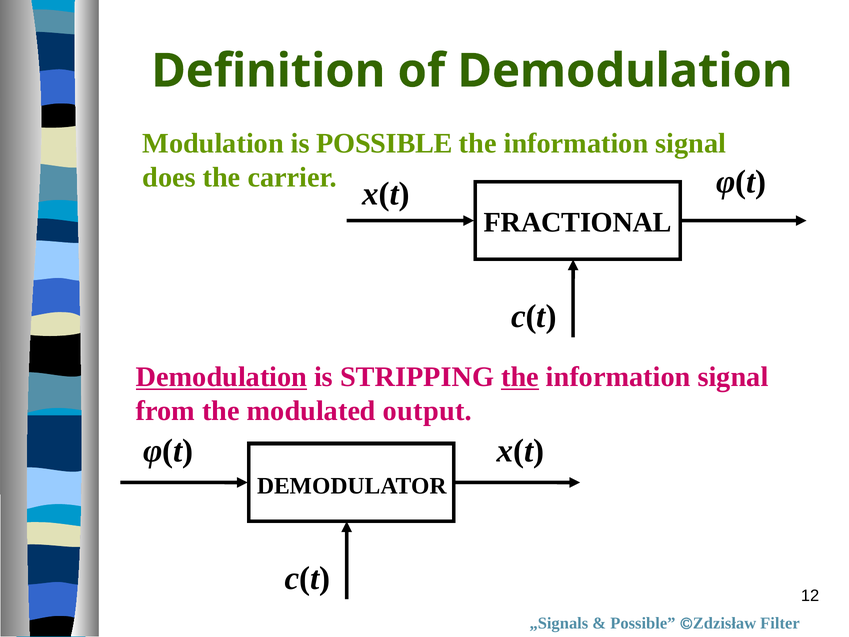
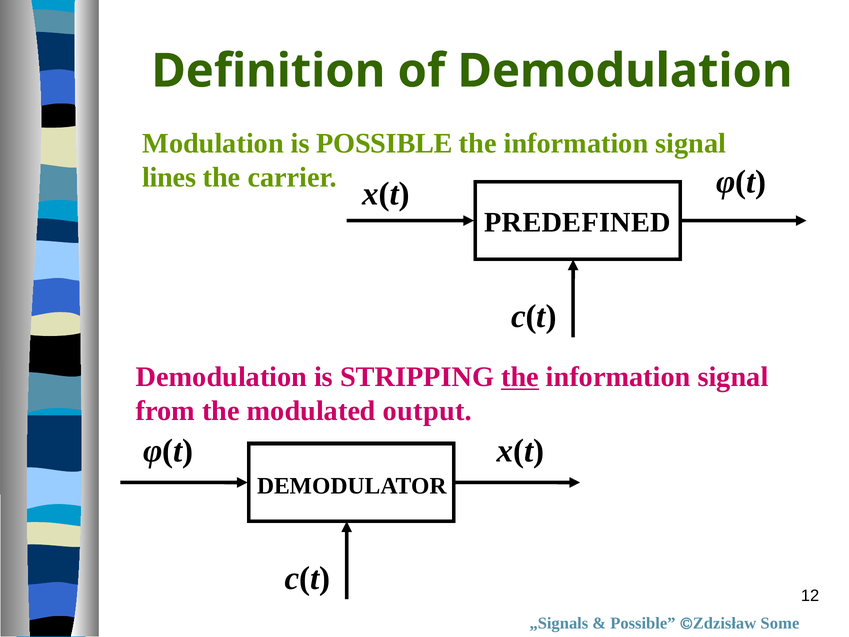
does: does -> lines
FRACTIONAL: FRACTIONAL -> PREDEFINED
Demodulation at (222, 377) underline: present -> none
Filter: Filter -> Some
